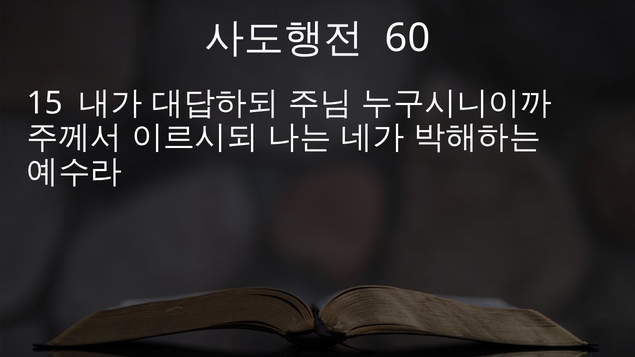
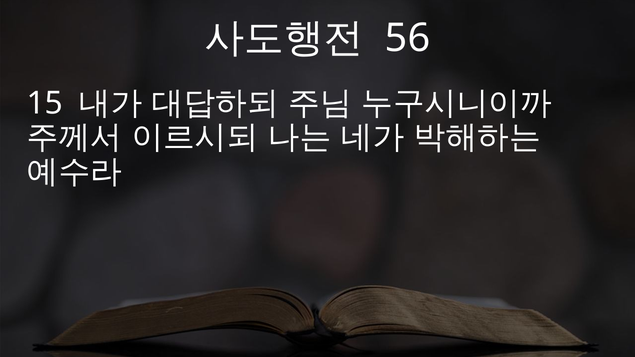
60: 60 -> 56
